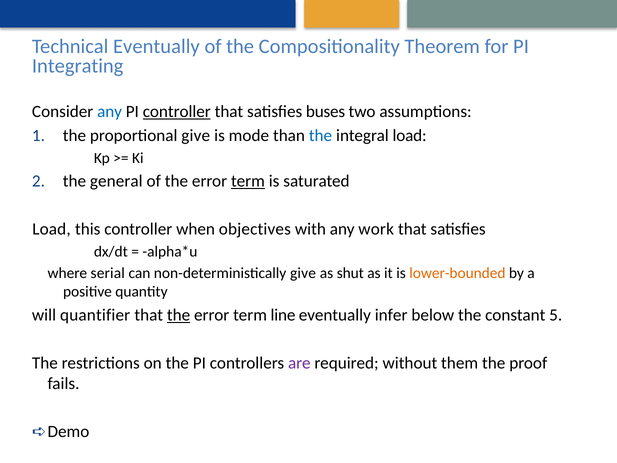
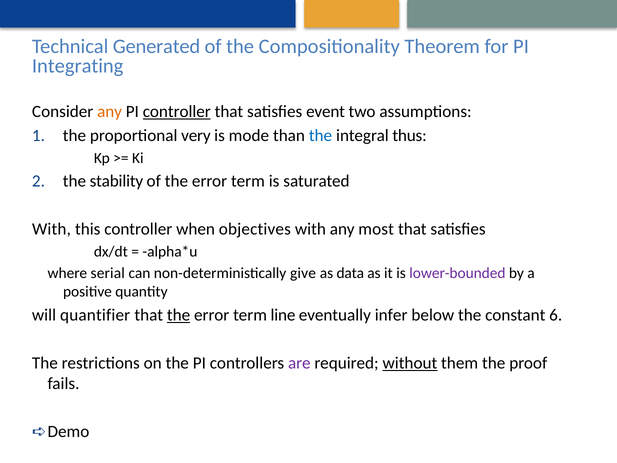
Technical Eventually: Eventually -> Generated
any at (110, 112) colour: blue -> orange
buses: buses -> event
proportional give: give -> very
integral load: load -> thus
general: general -> stability
term at (248, 181) underline: present -> none
Load at (51, 229): Load -> With
work: work -> most
shut: shut -> data
lower-bounded colour: orange -> purple
5: 5 -> 6
without underline: none -> present
